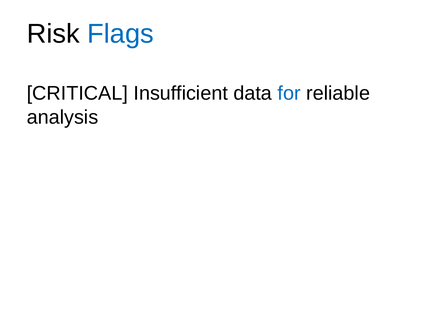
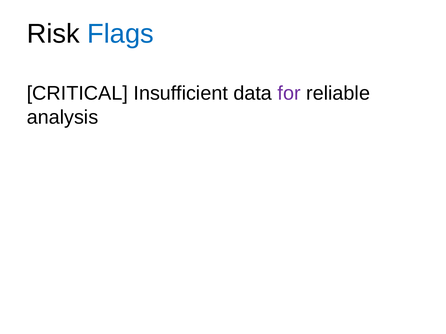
for colour: blue -> purple
